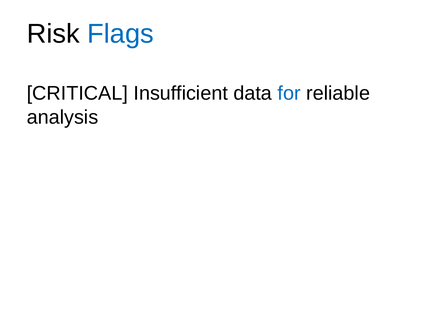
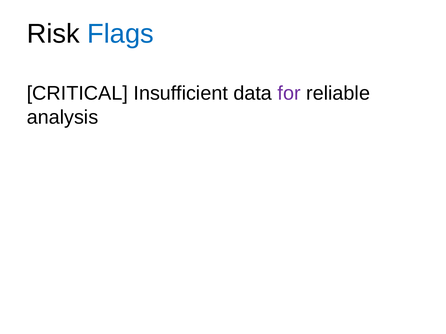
for colour: blue -> purple
